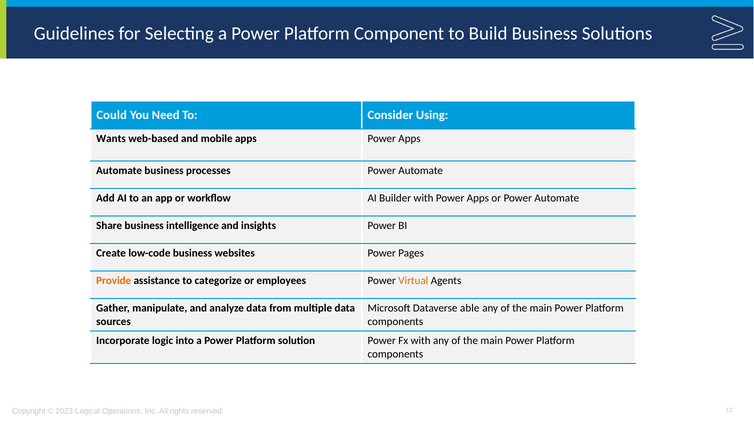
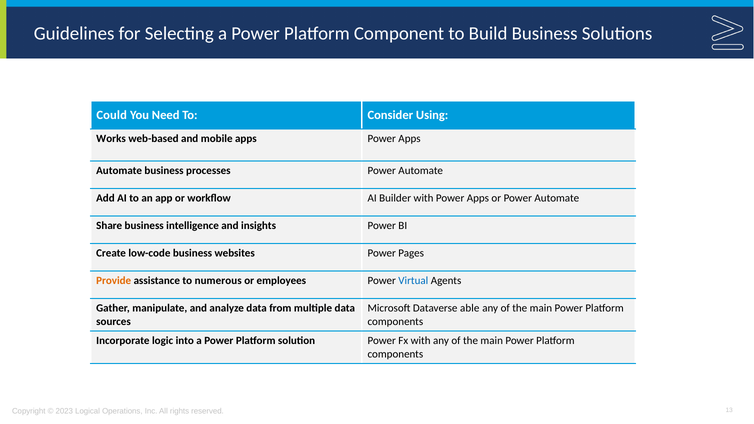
Wants: Wants -> Works
categorize: categorize -> numerous
Virtual colour: orange -> blue
